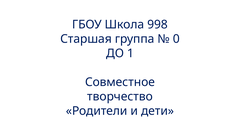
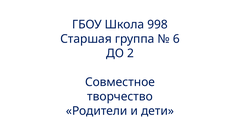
0: 0 -> 6
1: 1 -> 2
